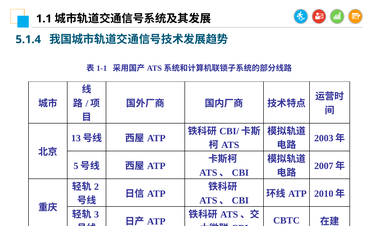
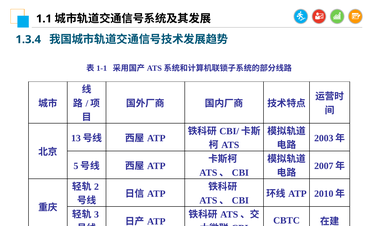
5.1.4: 5.1.4 -> 1.3.4
